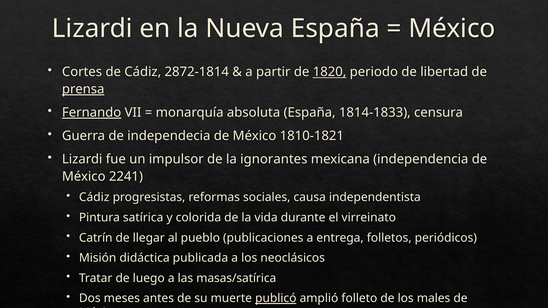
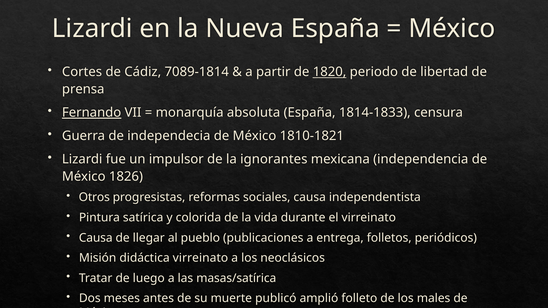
2872-1814: 2872-1814 -> 7089-1814
prensa underline: present -> none
2241: 2241 -> 1826
Cádiz at (94, 198): Cádiz -> Otros
Catrín at (96, 238): Catrín -> Causa
didáctica publicada: publicada -> virreinato
publicó underline: present -> none
